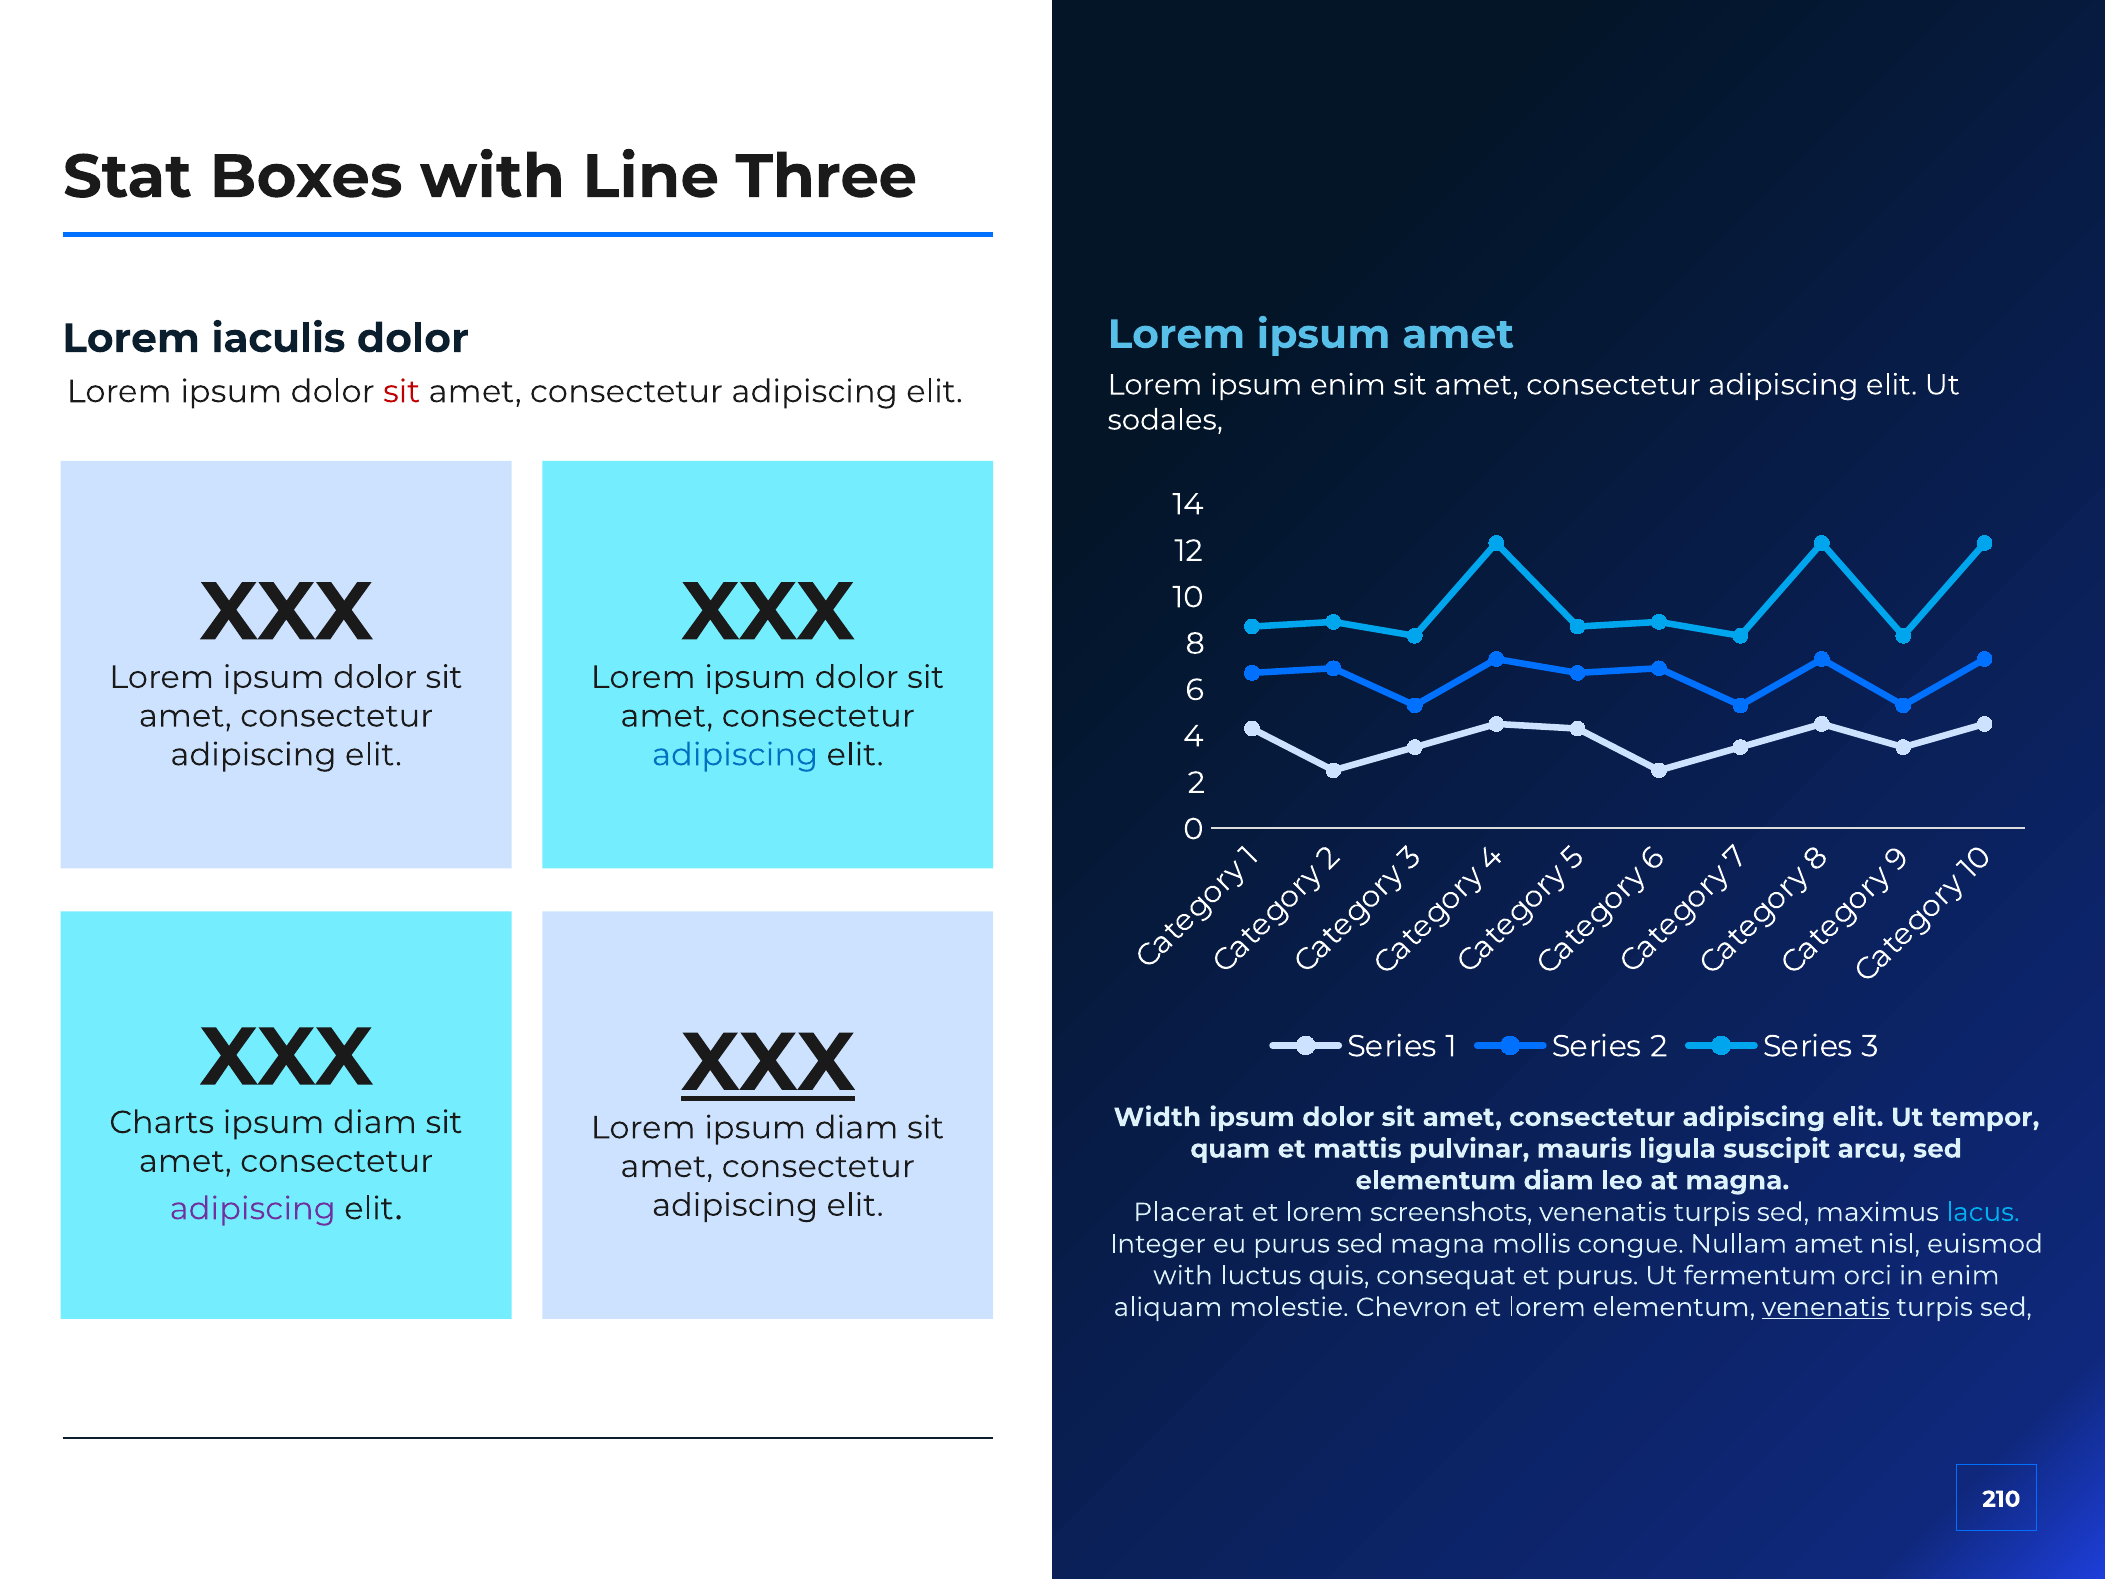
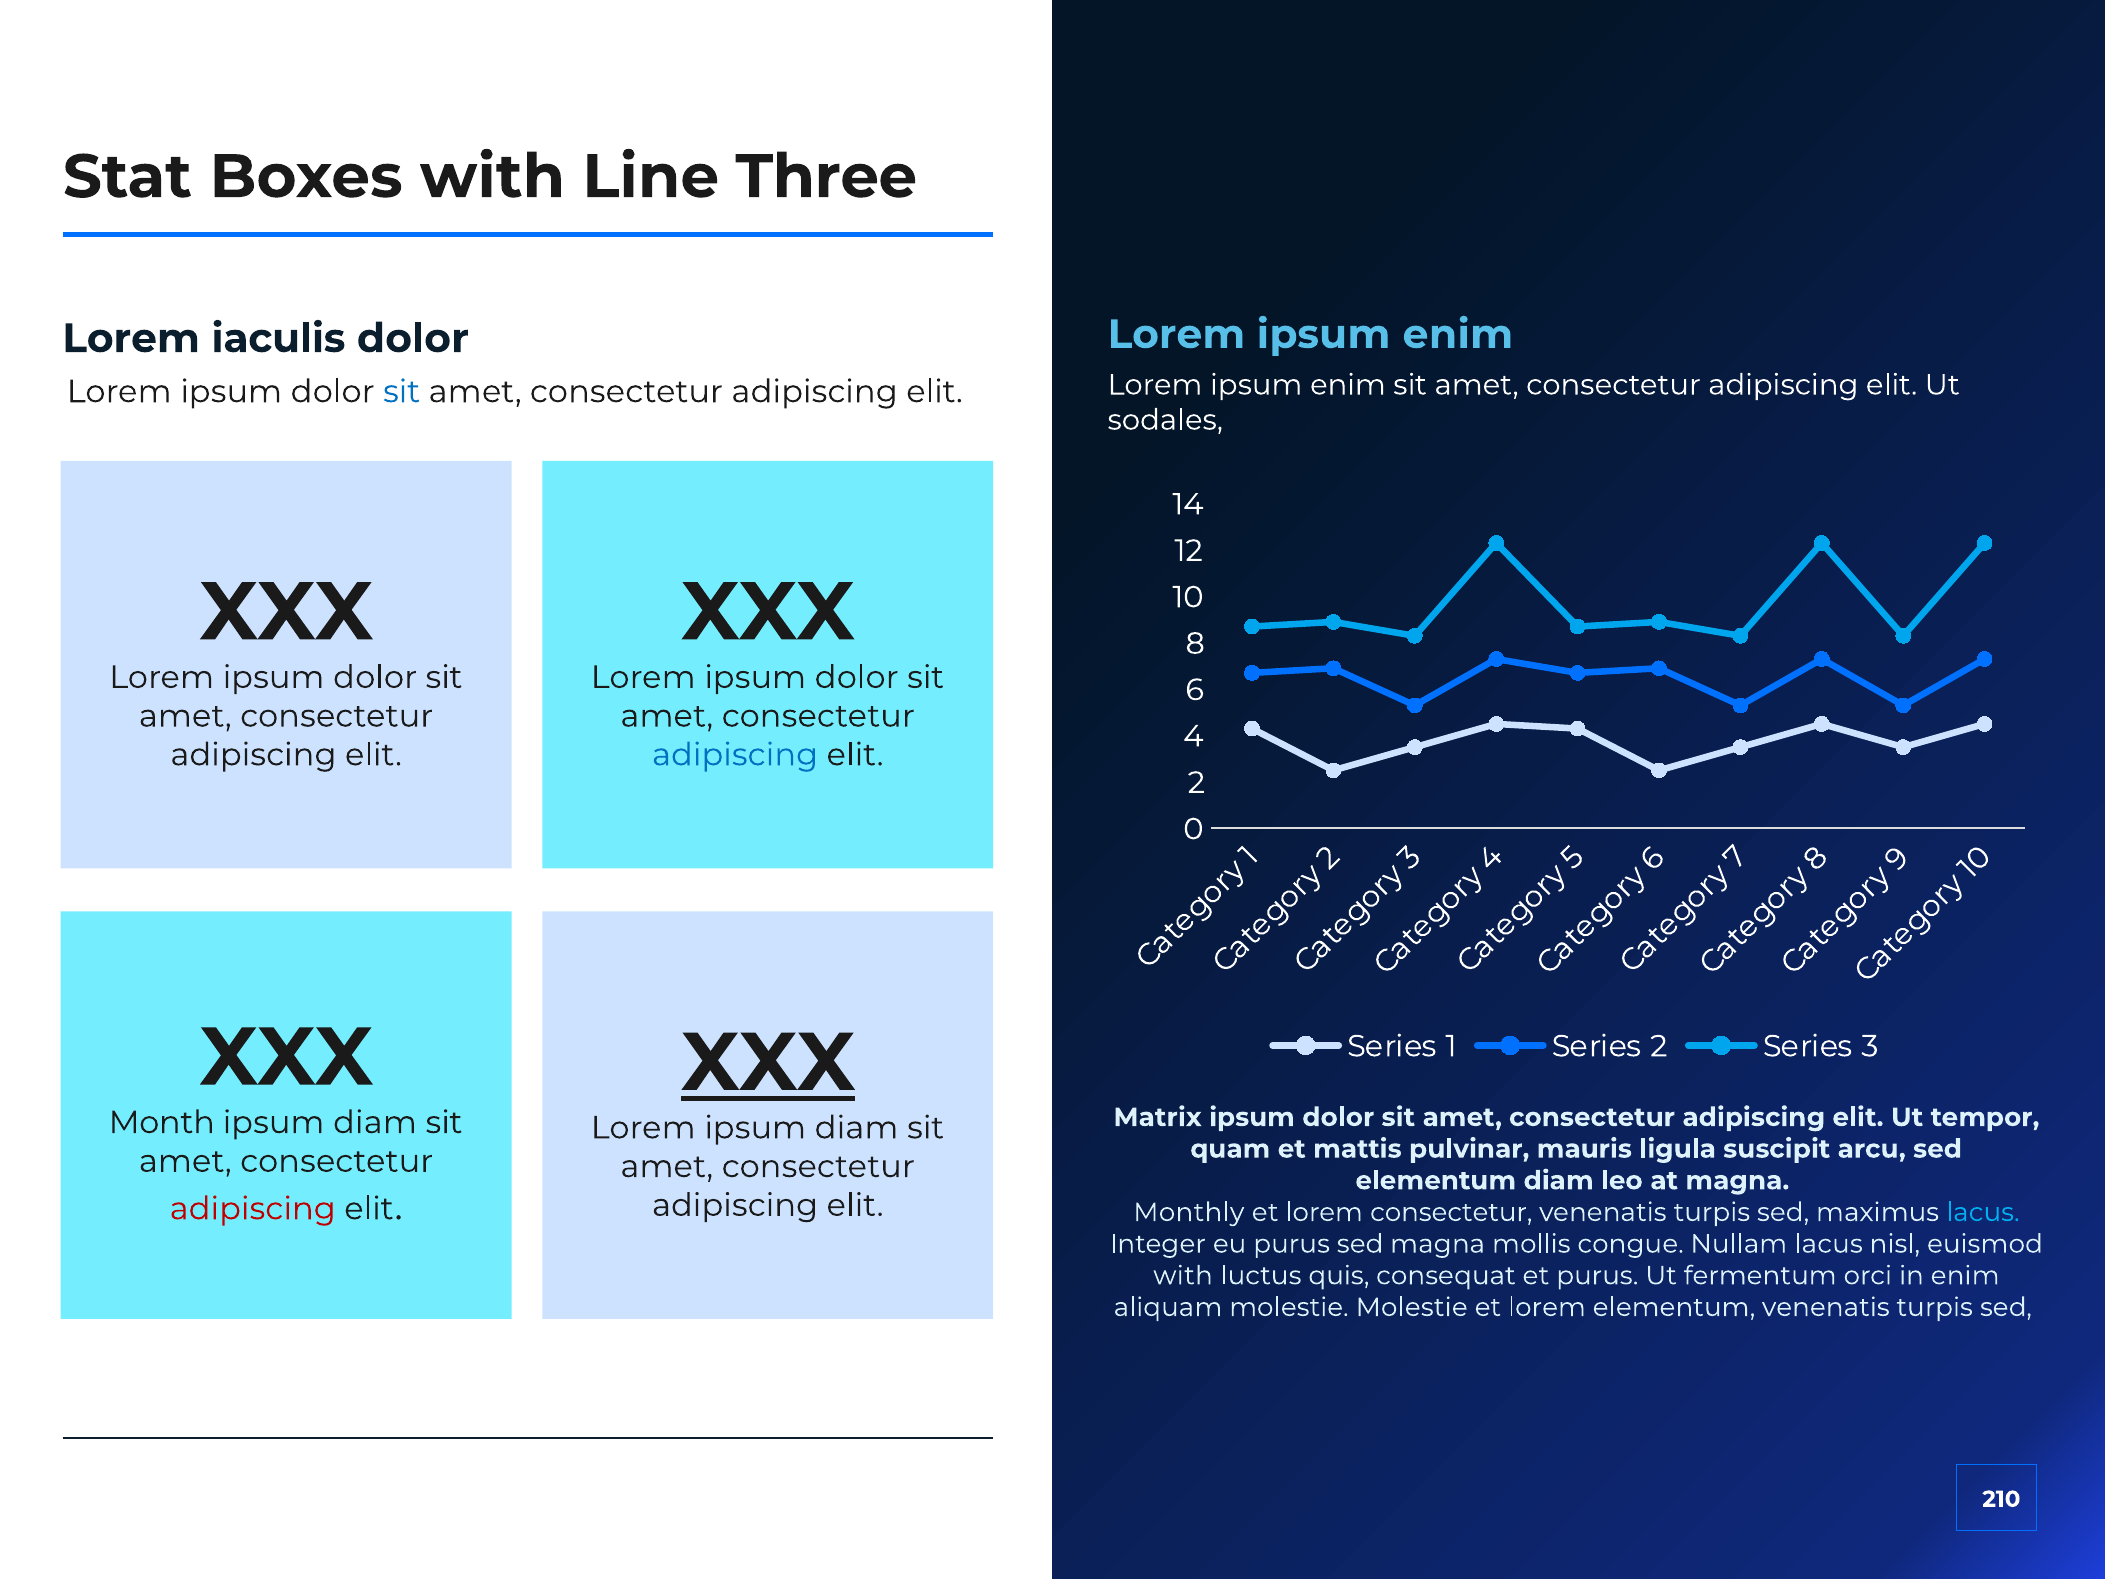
amet at (1458, 334): amet -> enim
sit at (402, 392) colour: red -> blue
Width: Width -> Matrix
Charts: Charts -> Month
adipiscing at (253, 1209) colour: purple -> red
Placerat: Placerat -> Monthly
lorem screenshots: screenshots -> consectetur
Nullam amet: amet -> lacus
molestie Chevron: Chevron -> Molestie
venenatis at (1826, 1307) underline: present -> none
